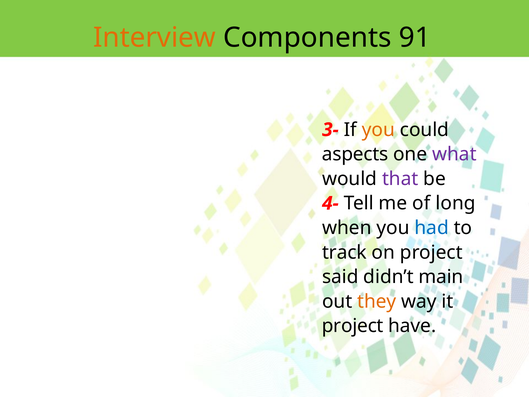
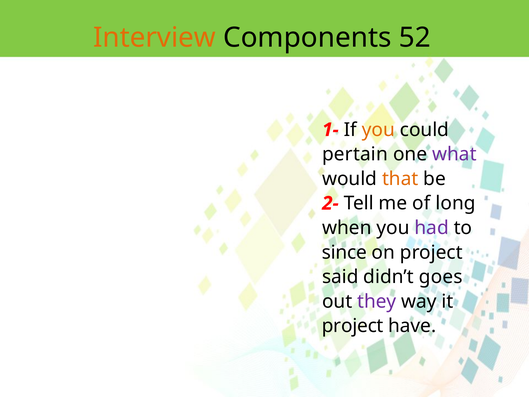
91: 91 -> 52
3-: 3- -> 1-
aspects: aspects -> pertain
that colour: purple -> orange
4-: 4- -> 2-
had colour: blue -> purple
track: track -> since
main: main -> goes
they colour: orange -> purple
